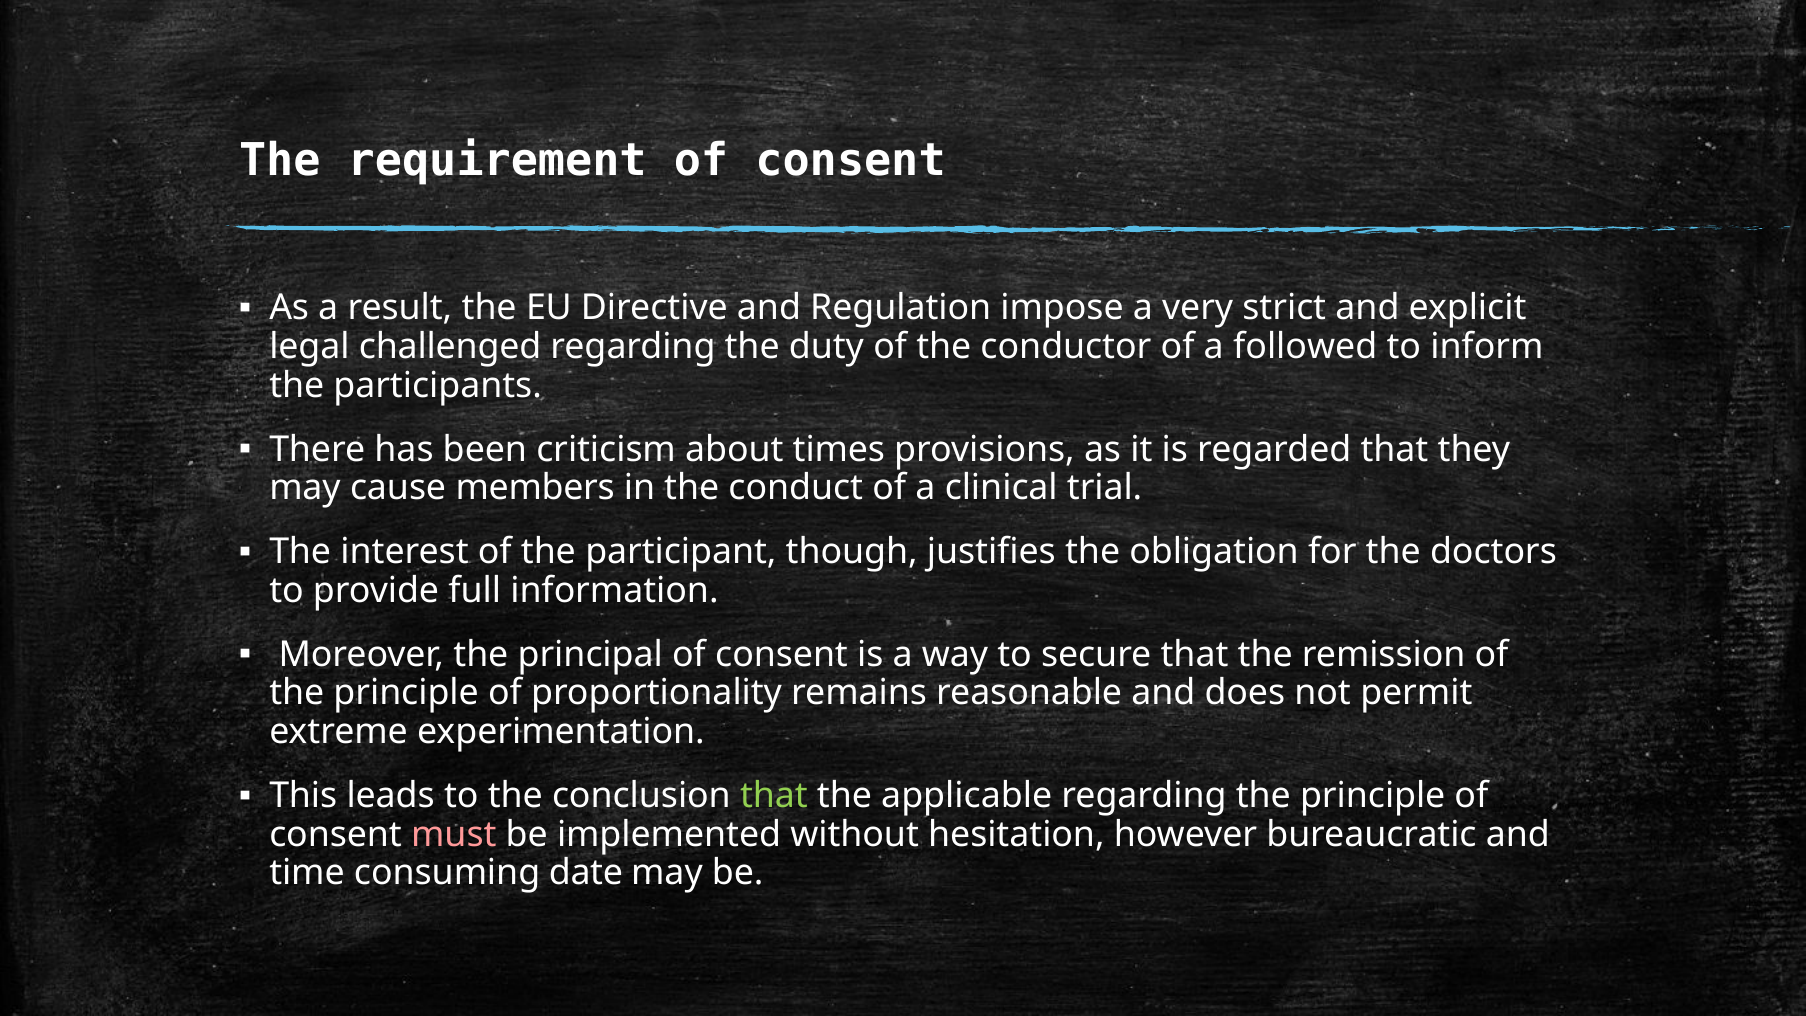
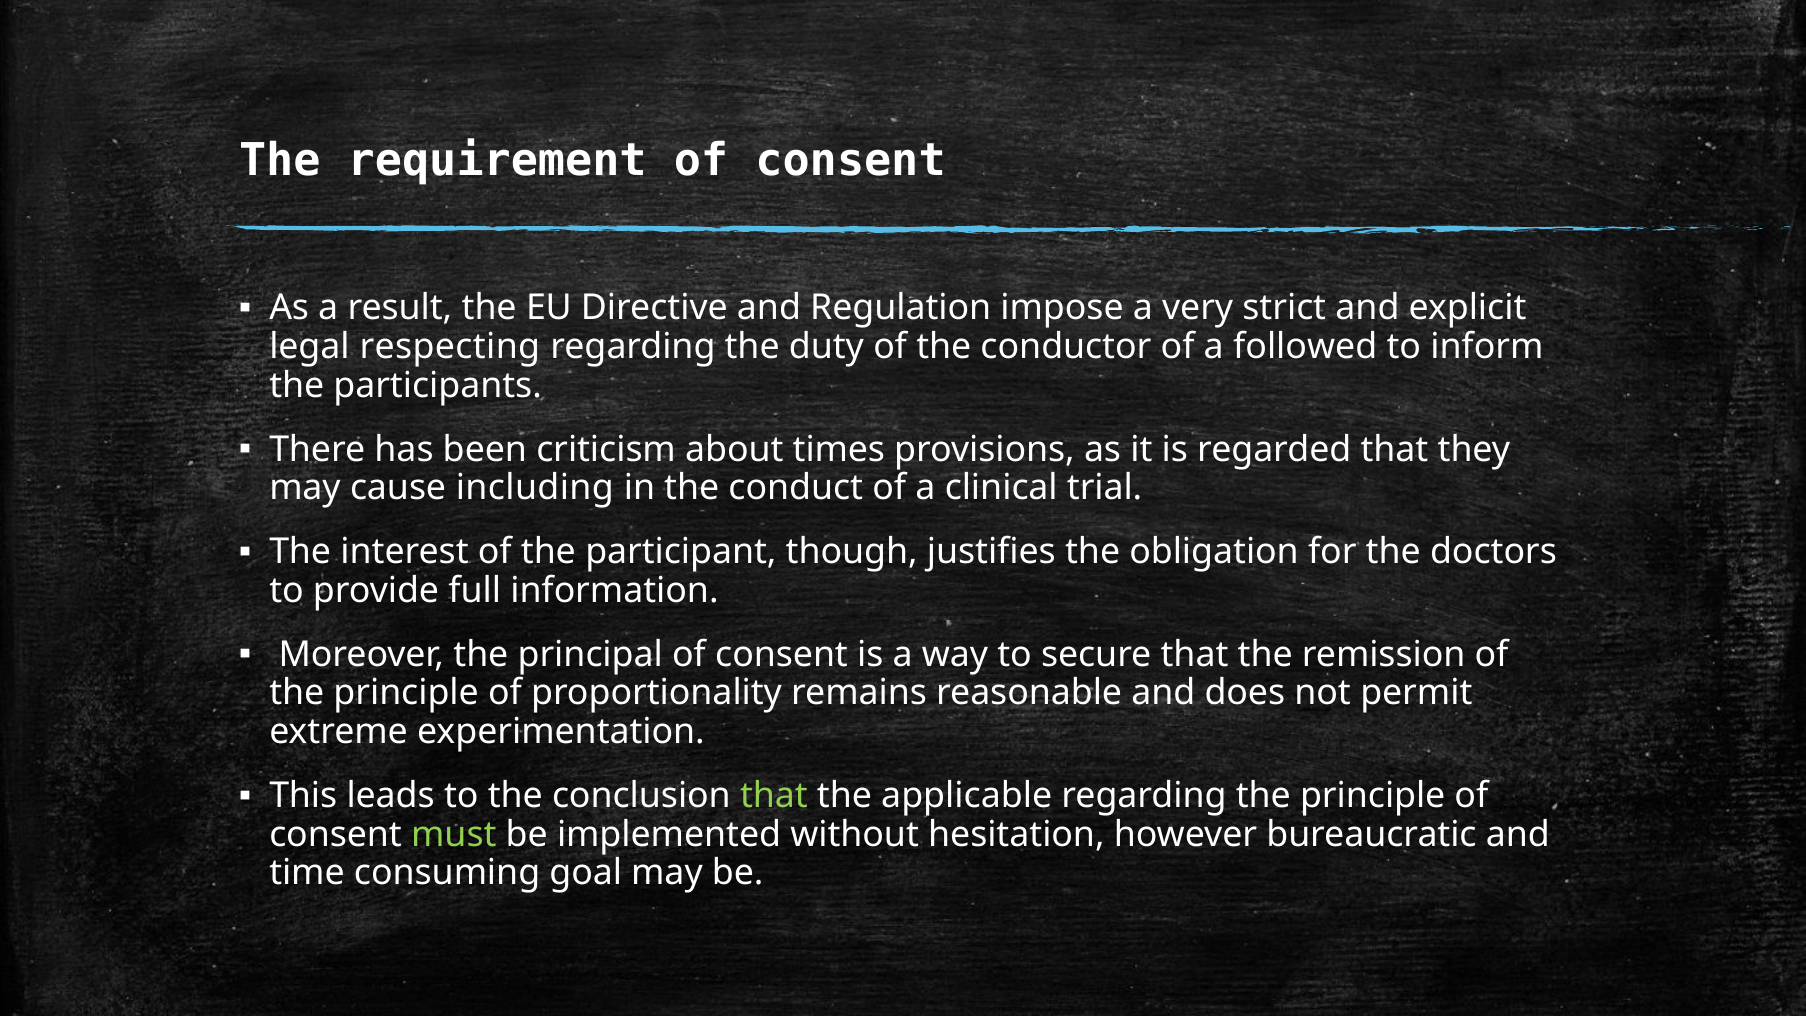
challenged: challenged -> respecting
members: members -> including
must colour: pink -> light green
date: date -> goal
